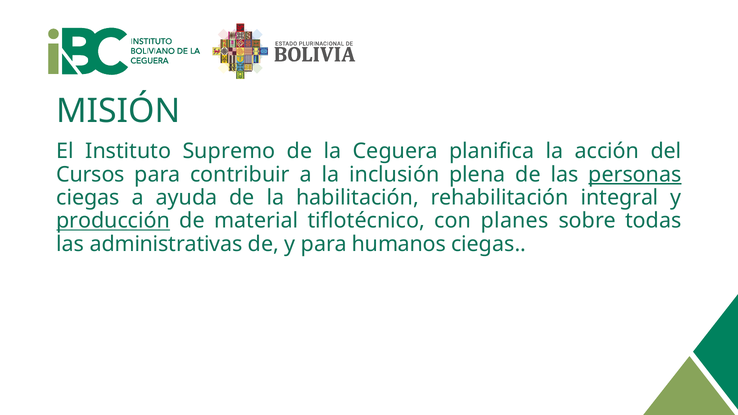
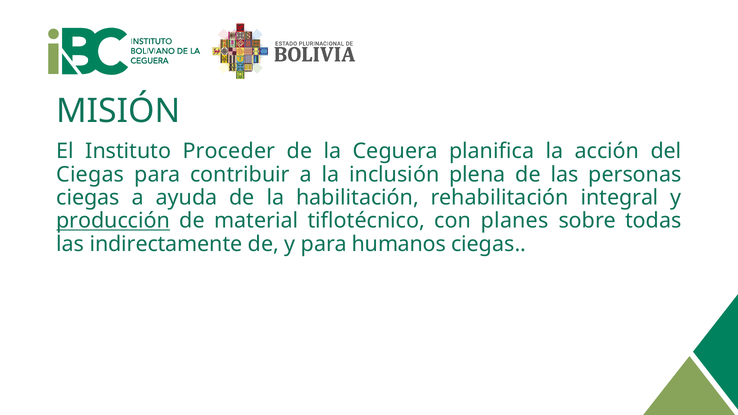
Supremo: Supremo -> Proceder
Cursos at (90, 174): Cursos -> Ciegas
personas underline: present -> none
administrativas: administrativas -> indirectamente
